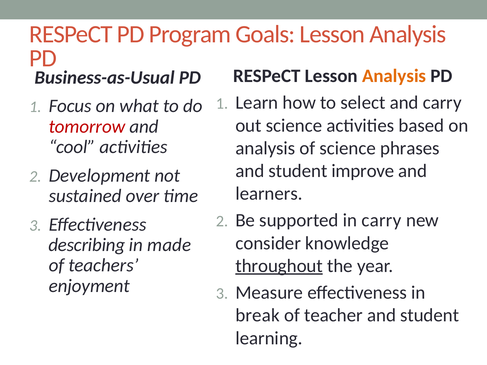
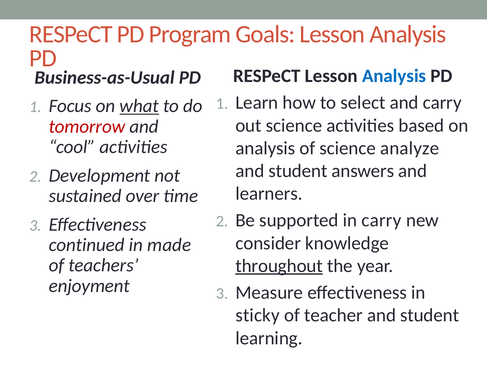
Analysis at (394, 76) colour: orange -> blue
what underline: none -> present
phrases: phrases -> analyze
improve: improve -> answers
describing: describing -> continued
break: break -> sticky
